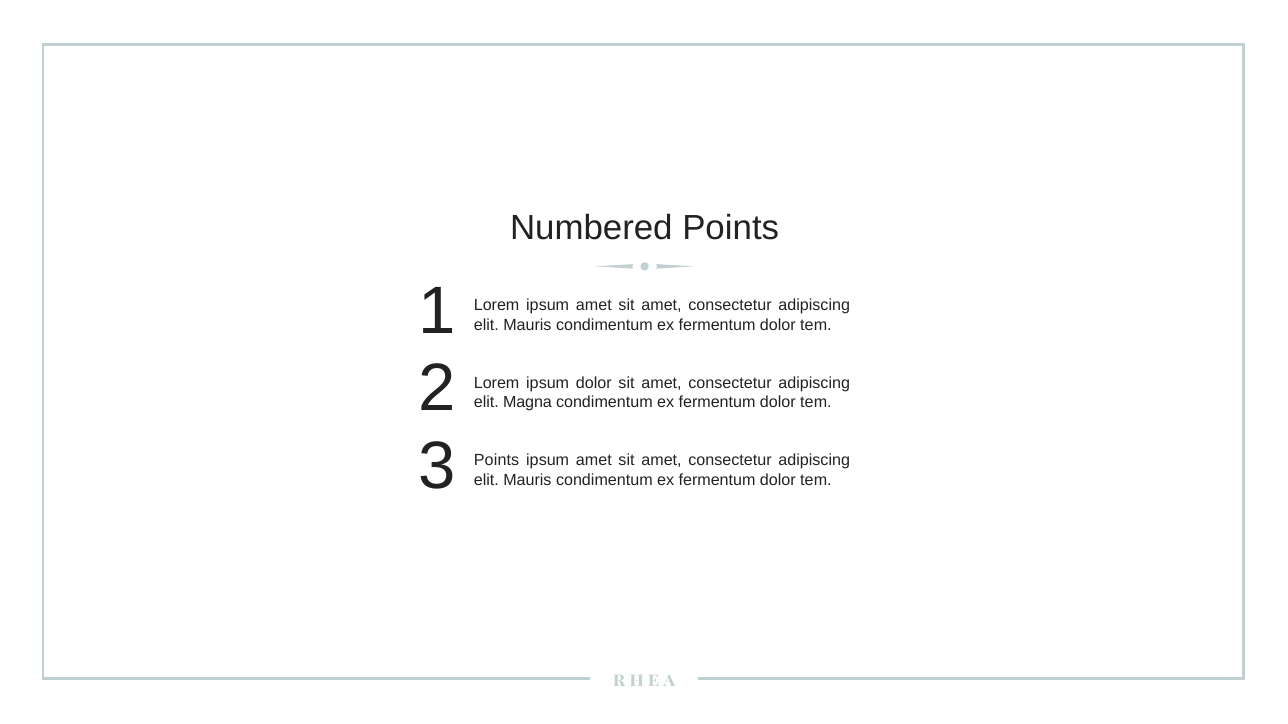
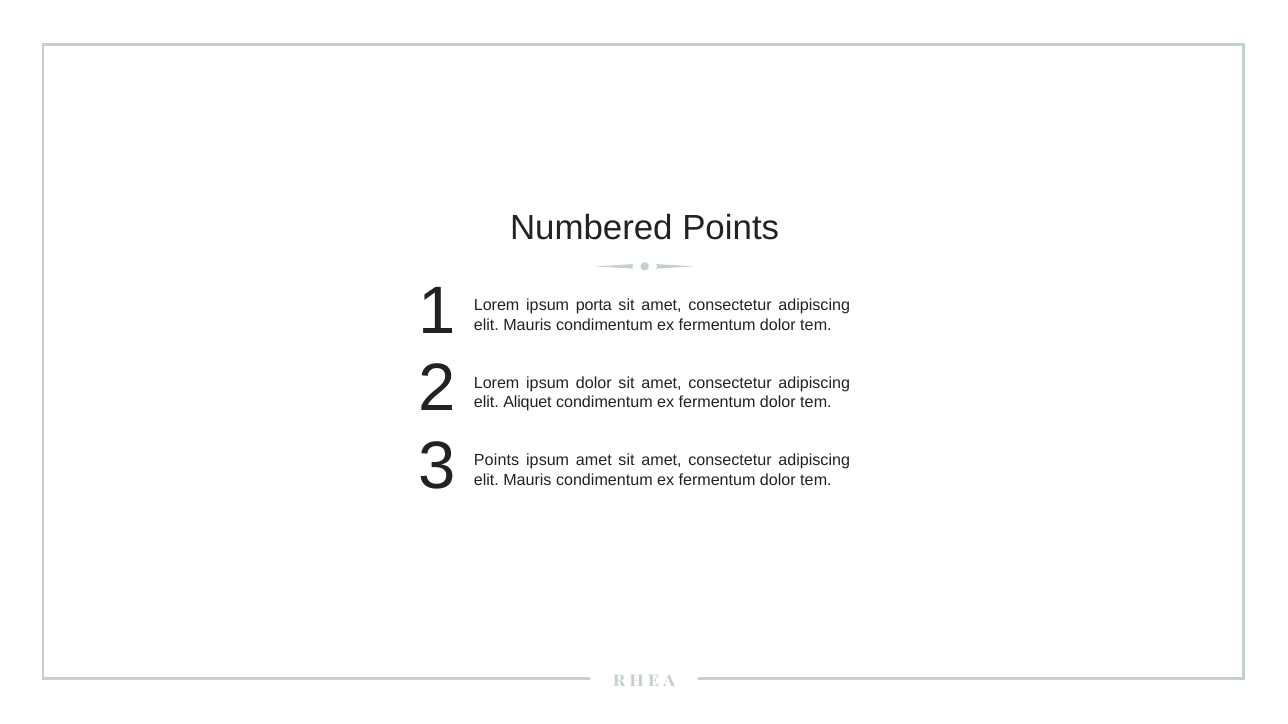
Lorem ipsum amet: amet -> porta
Magna: Magna -> Aliquet
